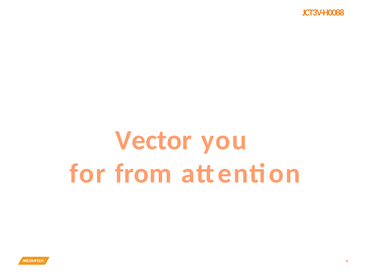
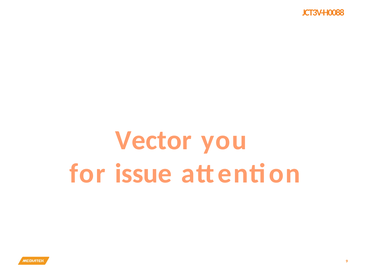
from: from -> issue
